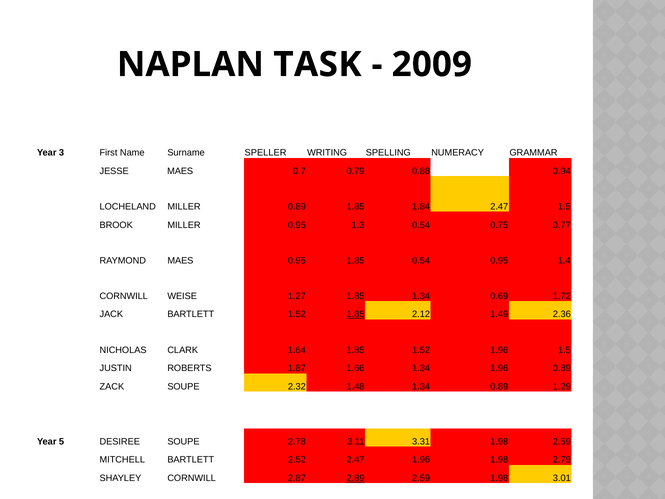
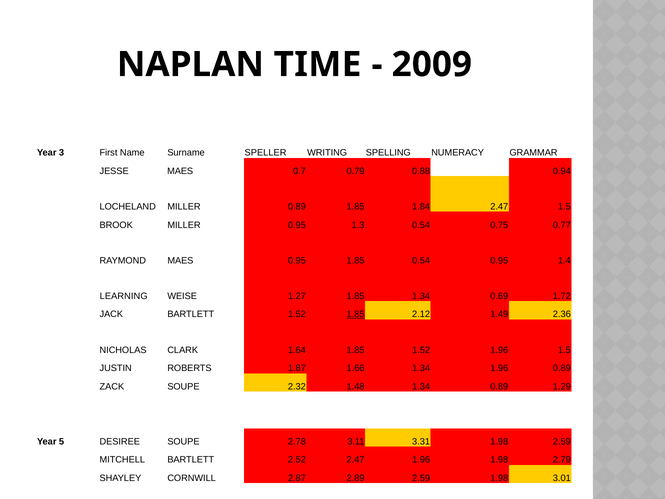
TASK: TASK -> TIME
CORNWILL at (124, 296): CORNWILL -> LEARNING
2.89 underline: present -> none
